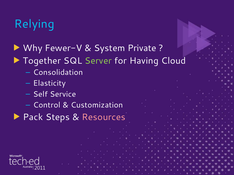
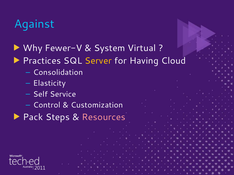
Relying: Relying -> Against
Private: Private -> Virtual
Together: Together -> Practices
Server colour: light green -> yellow
